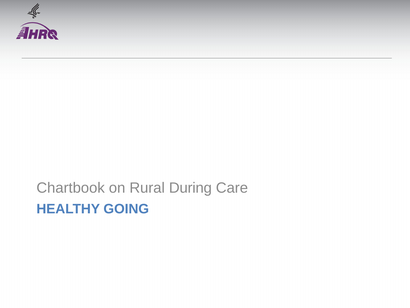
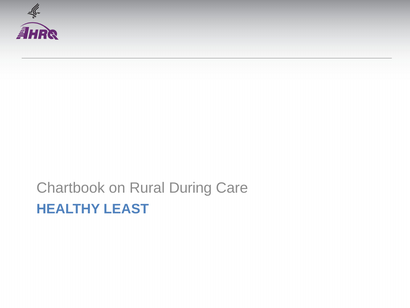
GOING: GOING -> LEAST
